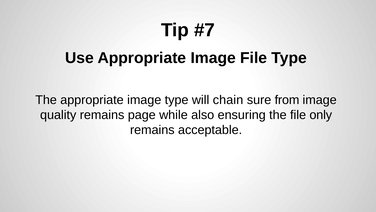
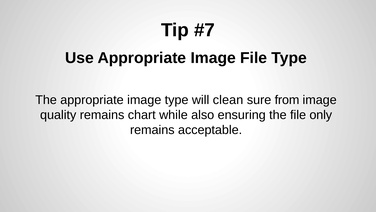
chain: chain -> clean
page: page -> chart
